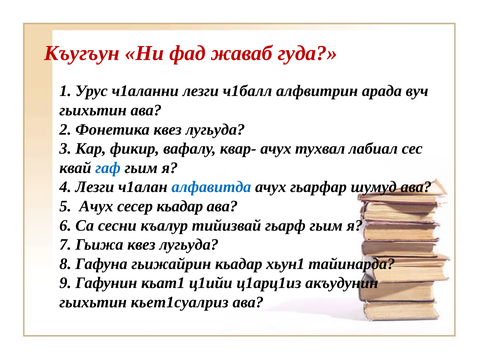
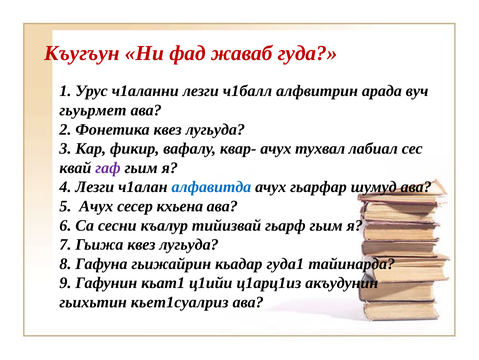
гьихьтин at (93, 110): гьихьтин -> гьуьрмет
гаф colour: blue -> purple
сесер кьадар: кьадар -> кхьена
хьун1: хьун1 -> гуда1
